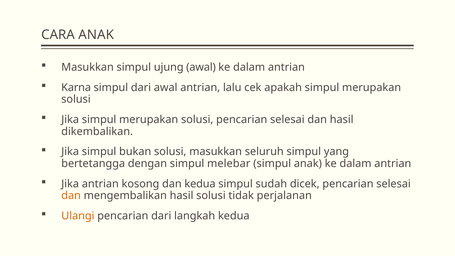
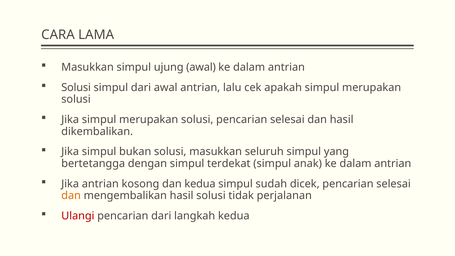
CARA ANAK: ANAK -> LAMA
Karna at (76, 88): Karna -> Solusi
melebar: melebar -> terdekat
Ulangi colour: orange -> red
